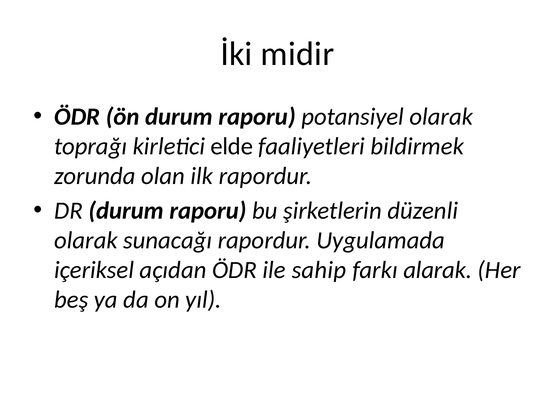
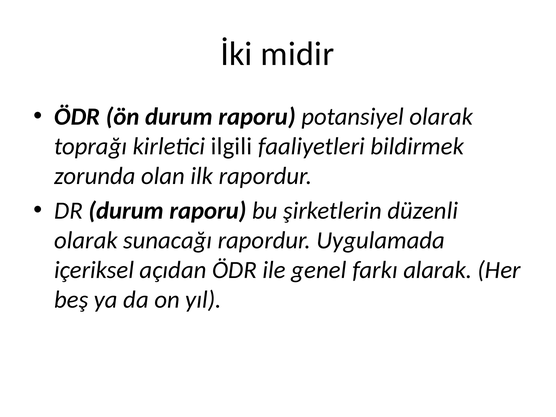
elde: elde -> ilgili
sahip: sahip -> genel
